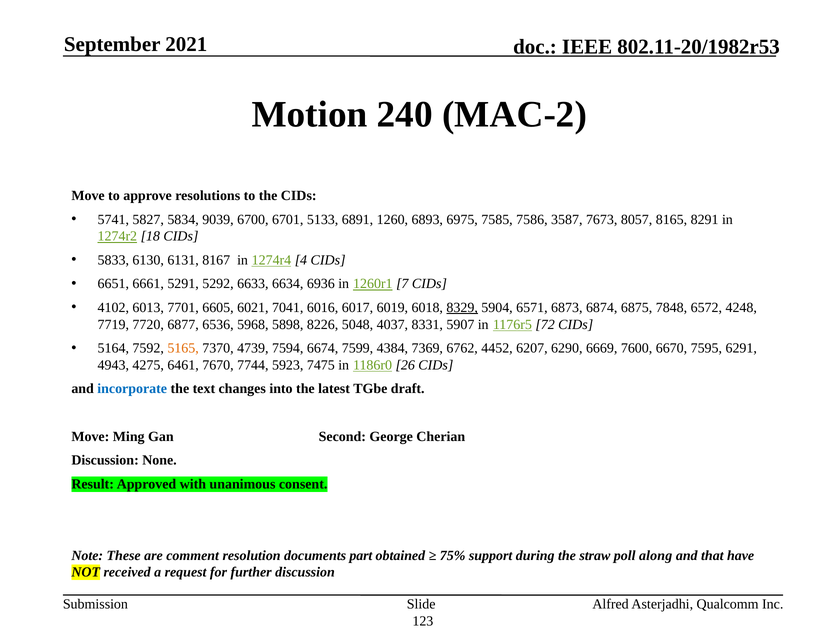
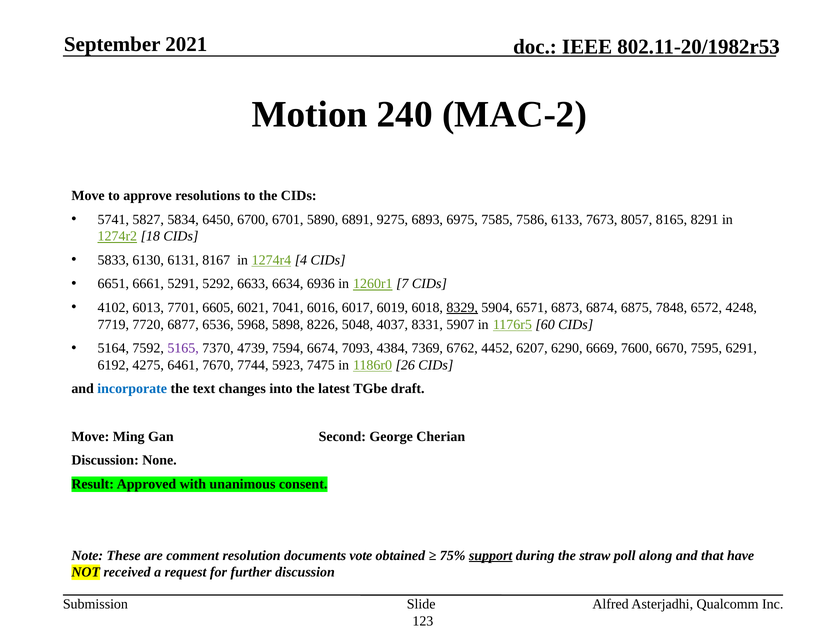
9039: 9039 -> 6450
5133: 5133 -> 5890
1260: 1260 -> 9275
3587: 3587 -> 6133
72: 72 -> 60
5165 colour: orange -> purple
7599: 7599 -> 7093
4943: 4943 -> 6192
part: part -> vote
support underline: none -> present
